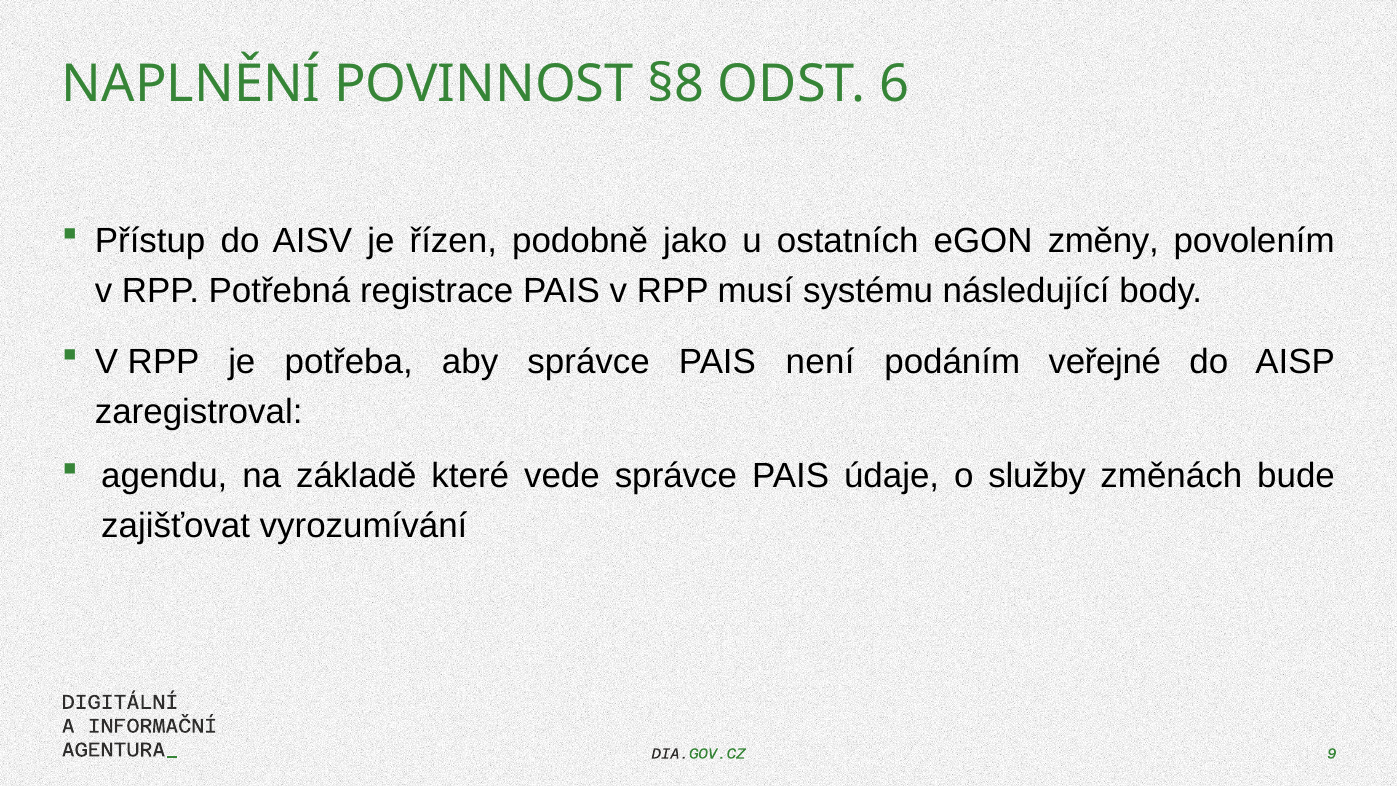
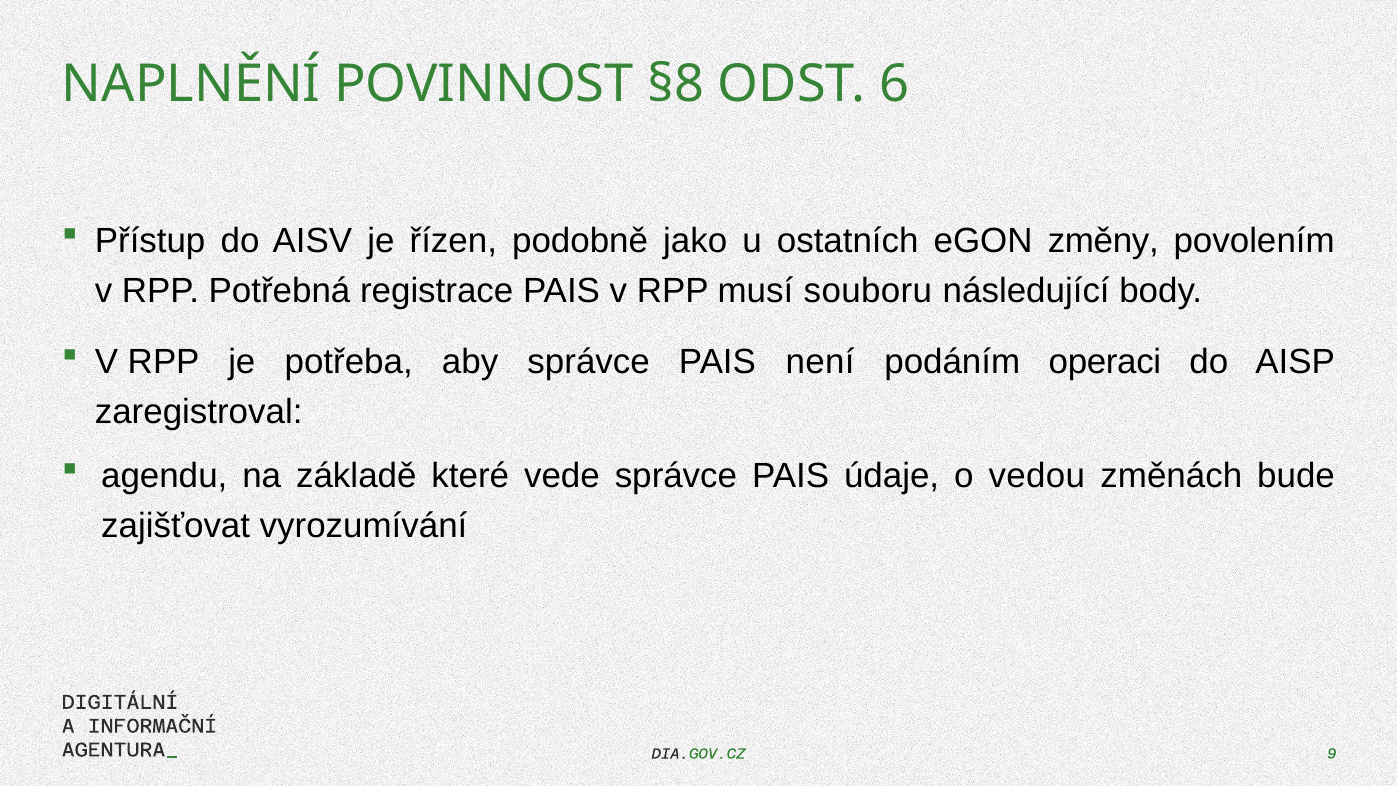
systému: systému -> souboru
veřejné: veřejné -> operaci
služby: služby -> vedou
